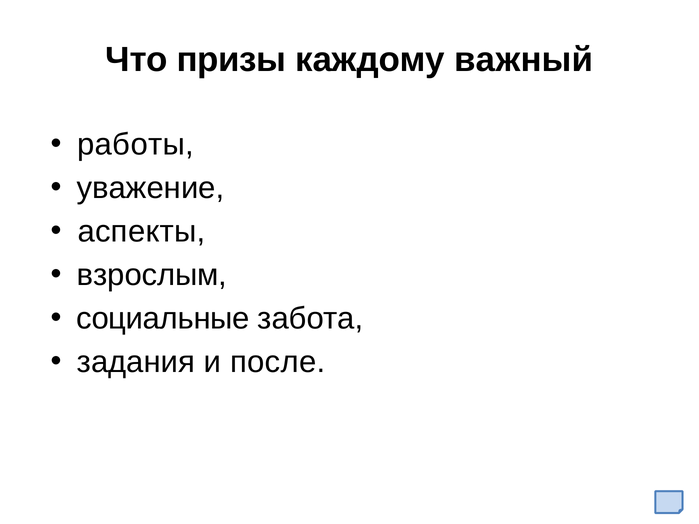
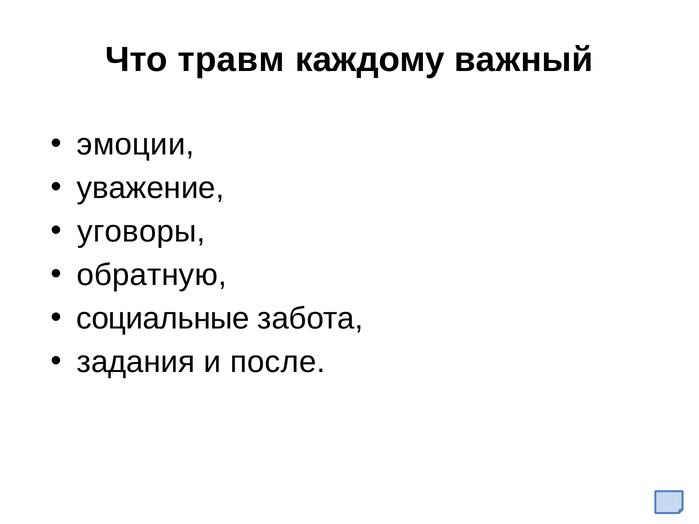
призы: призы -> травм
работы: работы -> эмоции
аспекты: аспекты -> уговоры
взрослым: взрослым -> обратную
